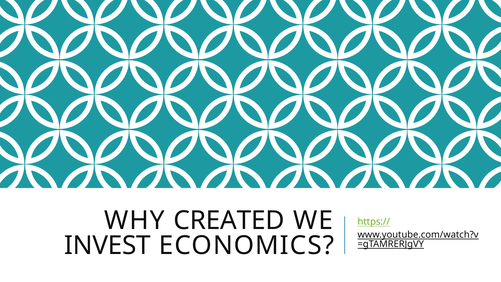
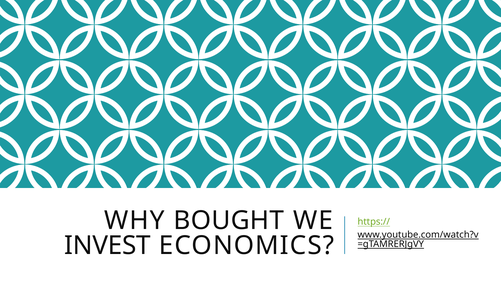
CREATED: CREATED -> BOUGHT
